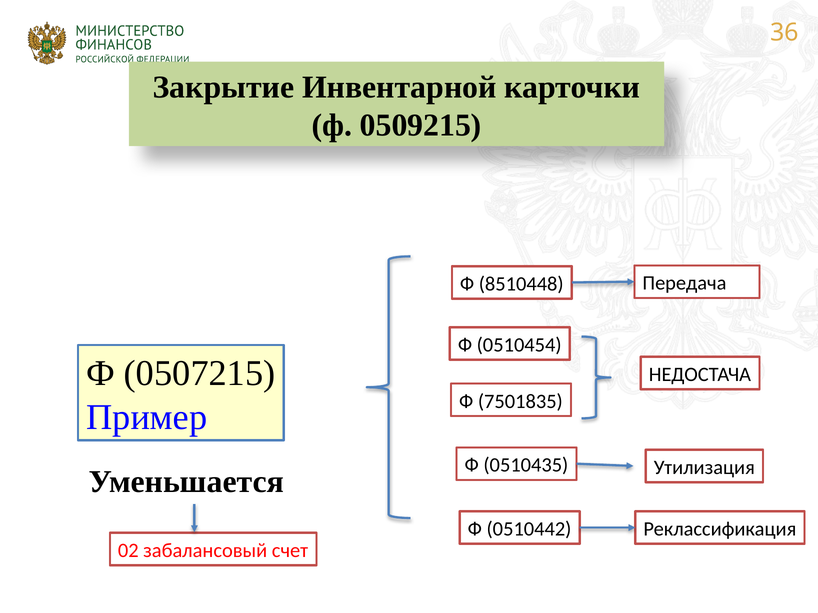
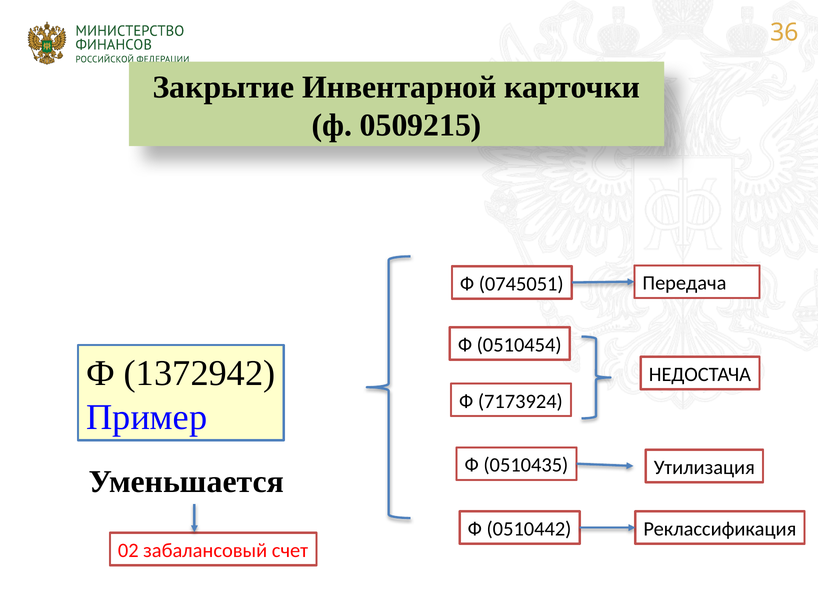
8510448: 8510448 -> 0745051
0507215: 0507215 -> 1372942
7501835: 7501835 -> 7173924
